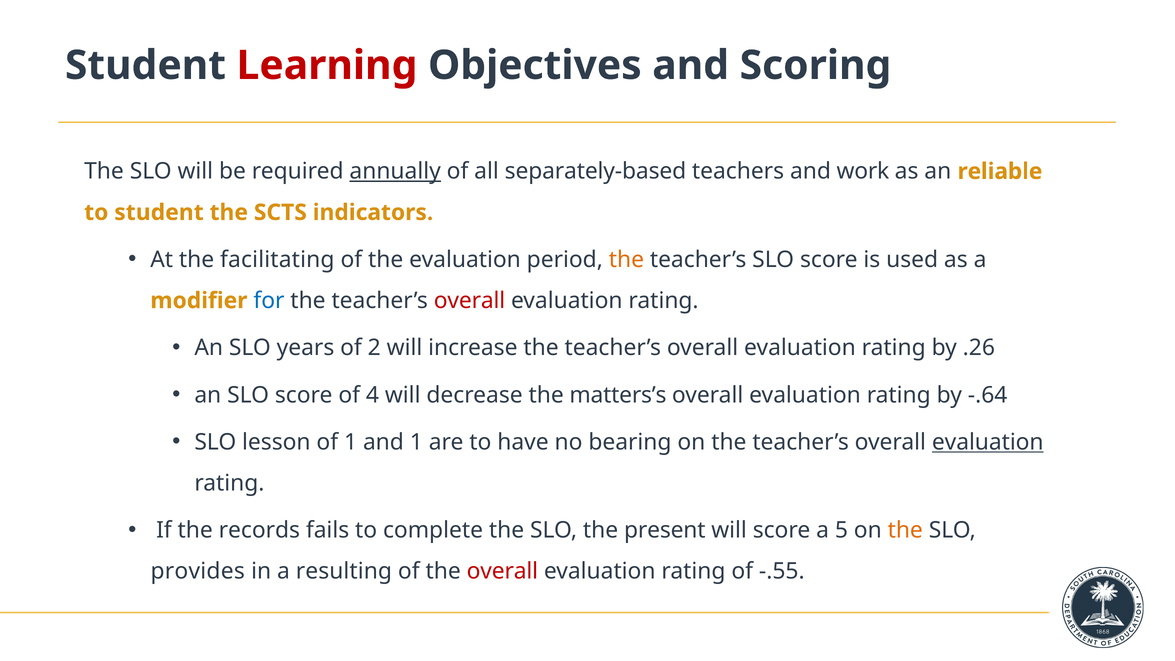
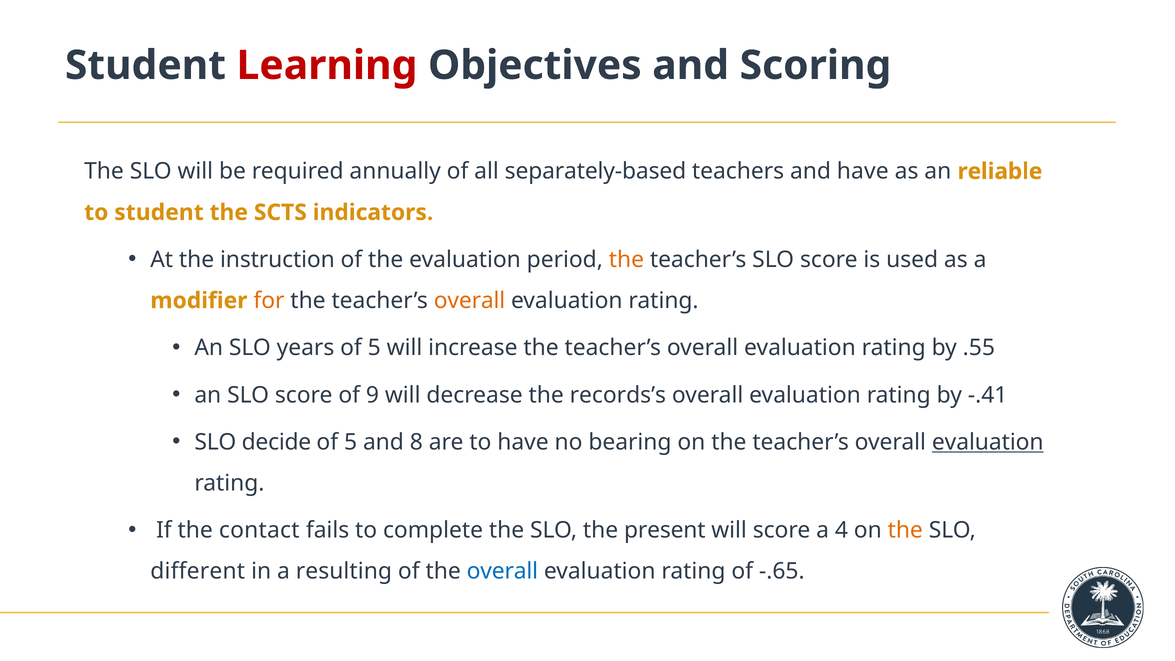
annually underline: present -> none
and work: work -> have
facilitating: facilitating -> instruction
for colour: blue -> orange
overall at (470, 301) colour: red -> orange
2 at (374, 348): 2 -> 5
.26: .26 -> .55
4: 4 -> 9
matters’s: matters’s -> records’s
-.64: -.64 -> -.41
lesson: lesson -> decide
1 at (351, 442): 1 -> 5
and 1: 1 -> 8
records: records -> contact
5: 5 -> 4
provides: provides -> different
overall at (502, 571) colour: red -> blue
-.55: -.55 -> -.65
